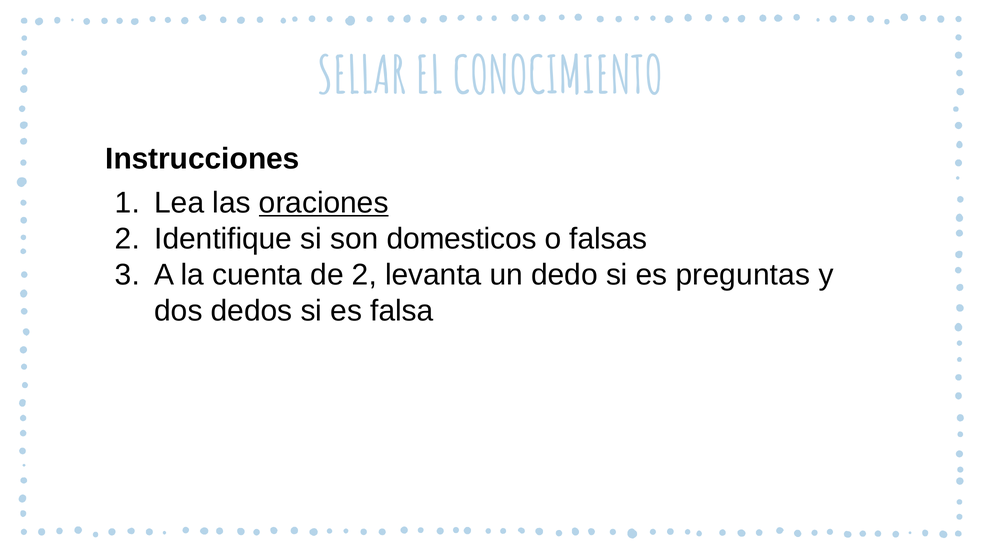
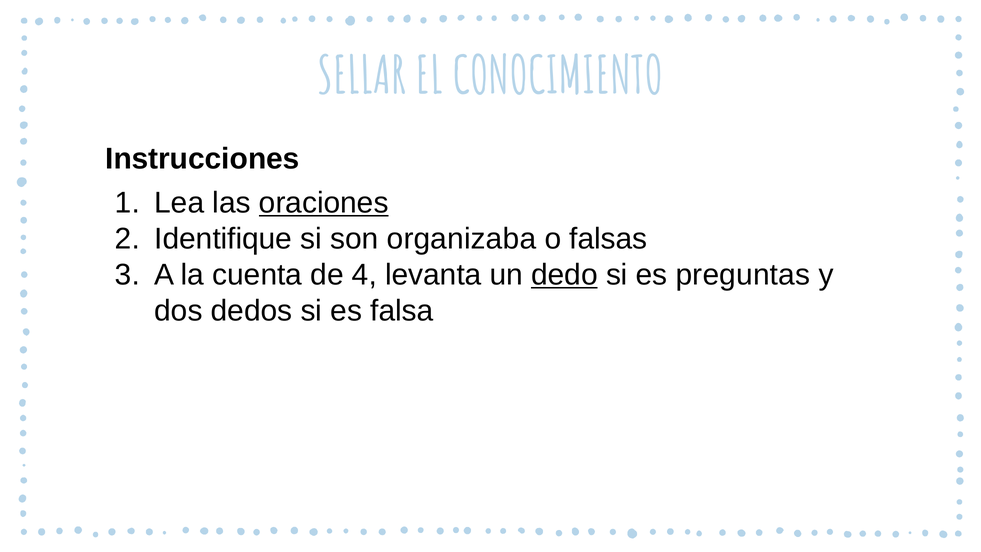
domesticos: domesticos -> organizaba
de 2: 2 -> 4
dedo underline: none -> present
